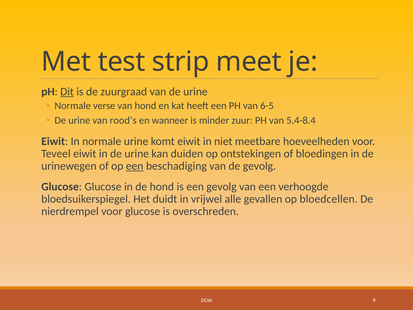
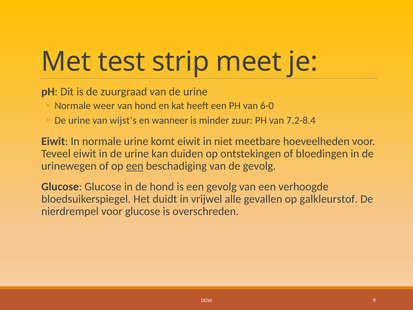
Dit underline: present -> none
verse: verse -> weer
6-5: 6-5 -> 6-0
rood’s: rood’s -> wijst’s
5.4-8.4: 5.4-8.4 -> 7.2-8.4
bloedcellen: bloedcellen -> galkleurstof
